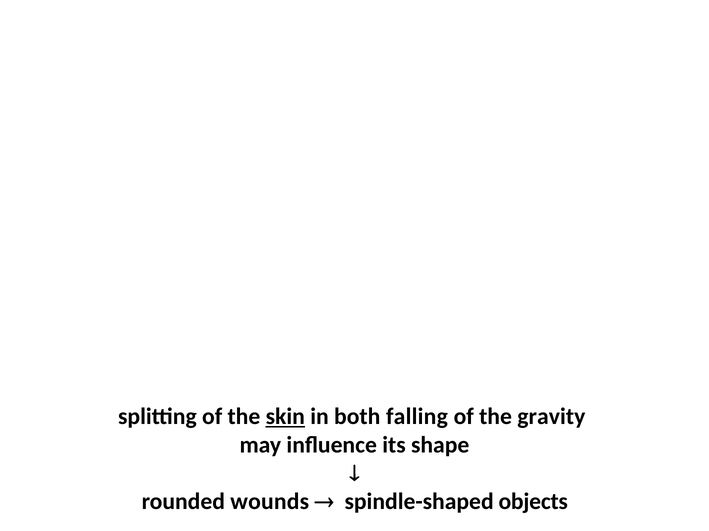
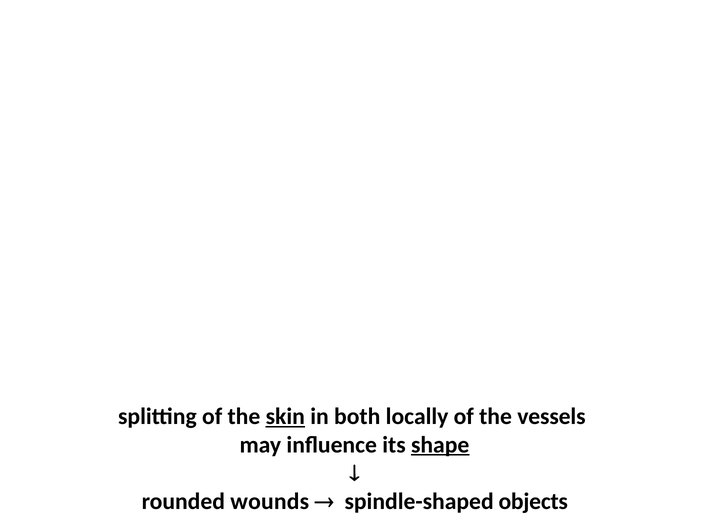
falling: falling -> locally
gravity: gravity -> vessels
shape underline: none -> present
